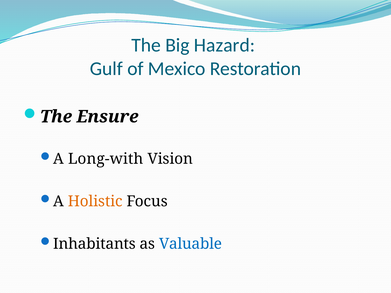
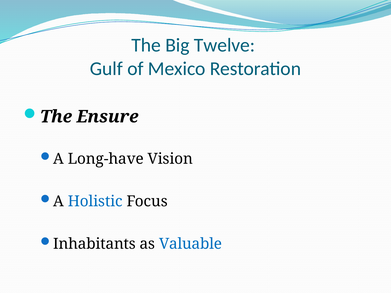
Hazard: Hazard -> Twelve
Long-with: Long-with -> Long-have
Holistic colour: orange -> blue
